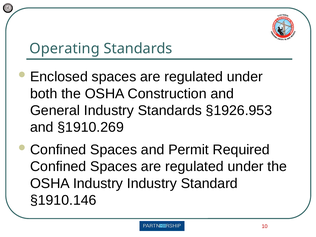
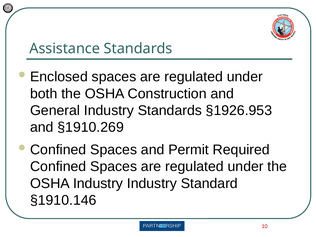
Operating: Operating -> Assistance
